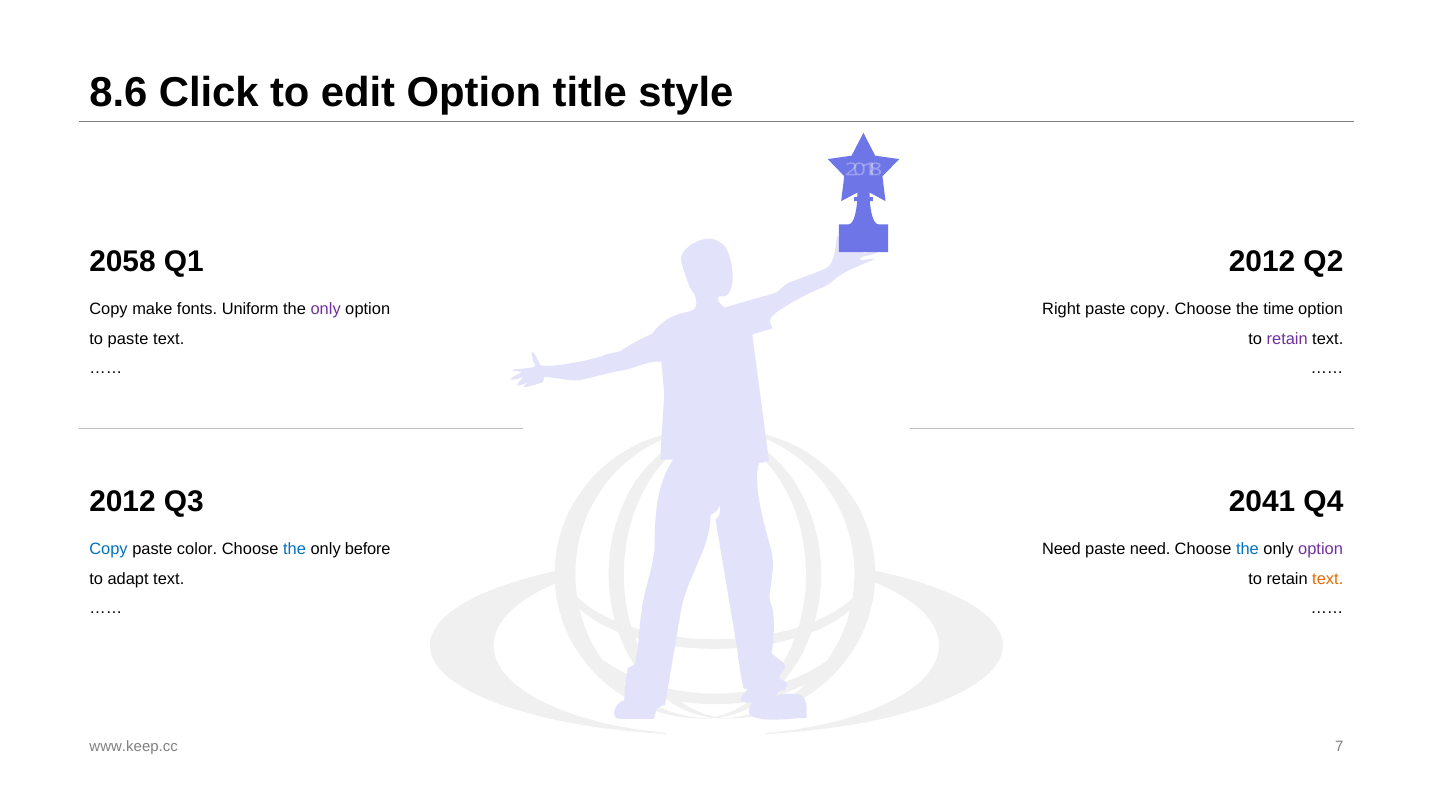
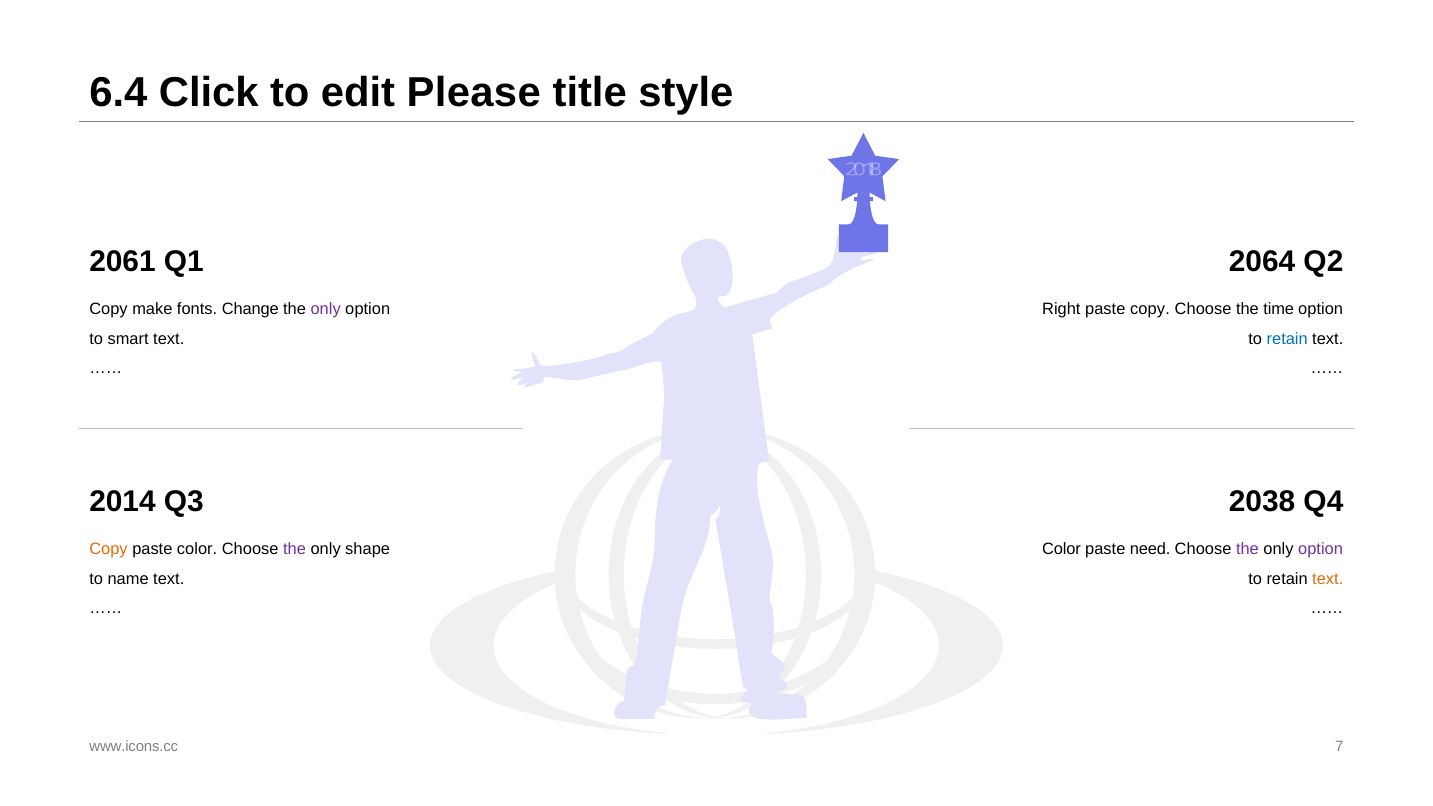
8.6: 8.6 -> 6.4
edit Option: Option -> Please
2058: 2058 -> 2061
2012 at (1262, 261): 2012 -> 2064
Uniform: Uniform -> Change
to paste: paste -> smart
retain at (1287, 339) colour: purple -> blue
2012 at (123, 502): 2012 -> 2014
2041: 2041 -> 2038
Copy at (108, 549) colour: blue -> orange
the at (295, 549) colour: blue -> purple
before: before -> shape
Need at (1061, 549): Need -> Color
the at (1247, 549) colour: blue -> purple
adapt: adapt -> name
www.keep.cc: www.keep.cc -> www.icons.cc
